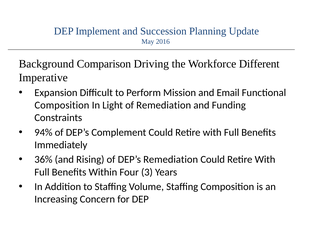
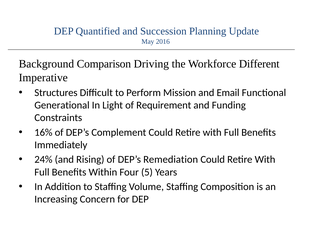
Implement: Implement -> Quantified
Expansion: Expansion -> Structures
Composition at (62, 105): Composition -> Generational
of Remediation: Remediation -> Requirement
94%: 94% -> 16%
36%: 36% -> 24%
3: 3 -> 5
